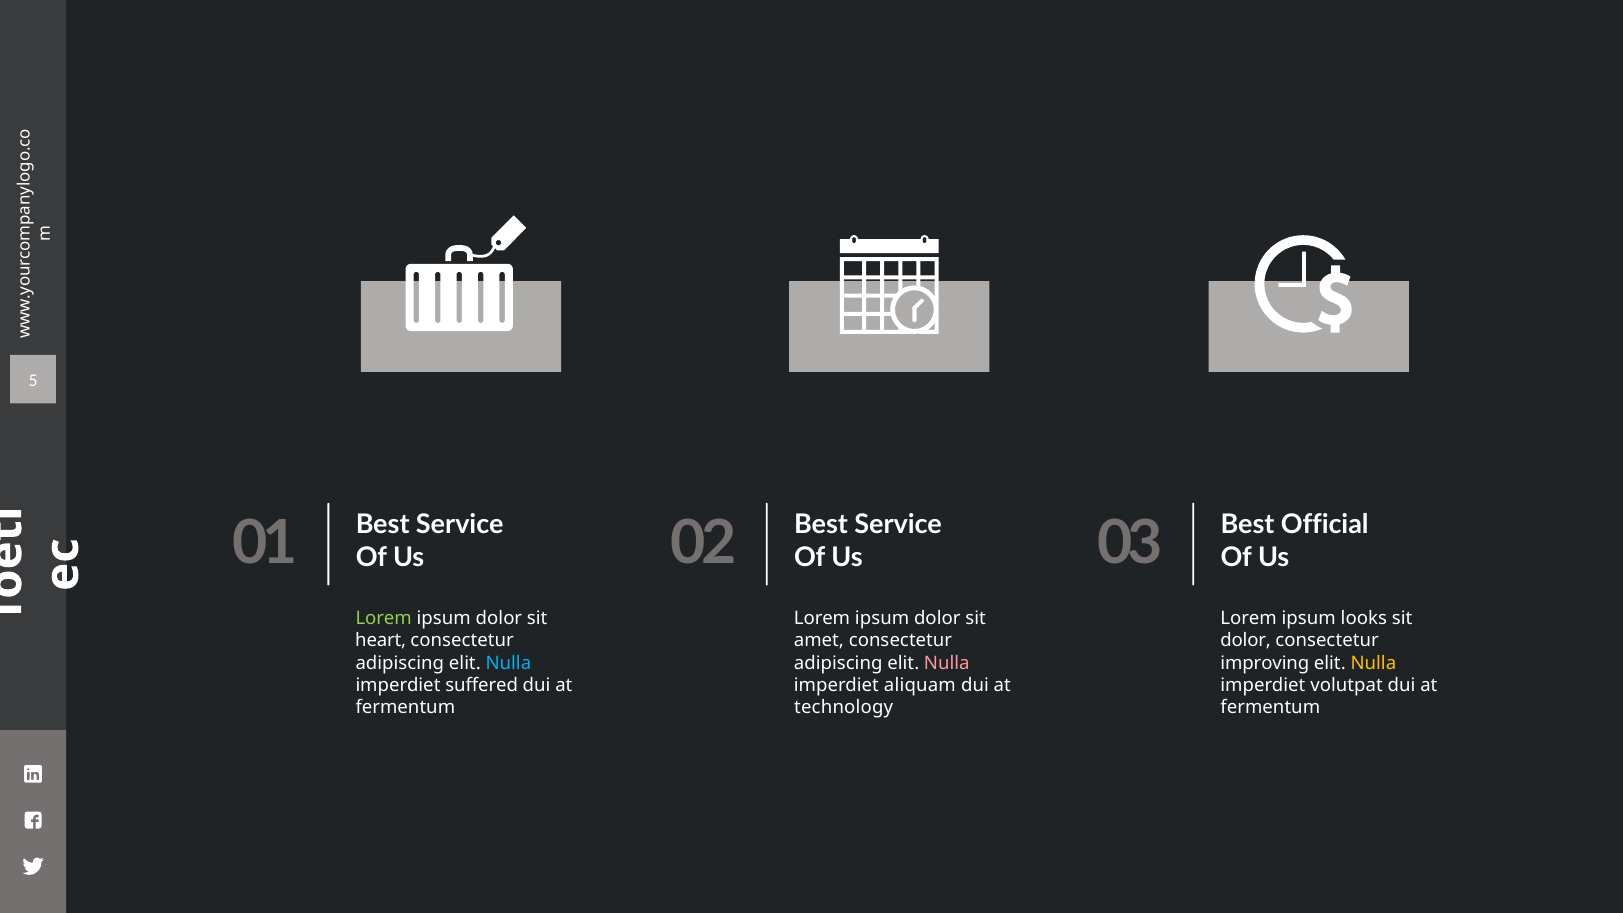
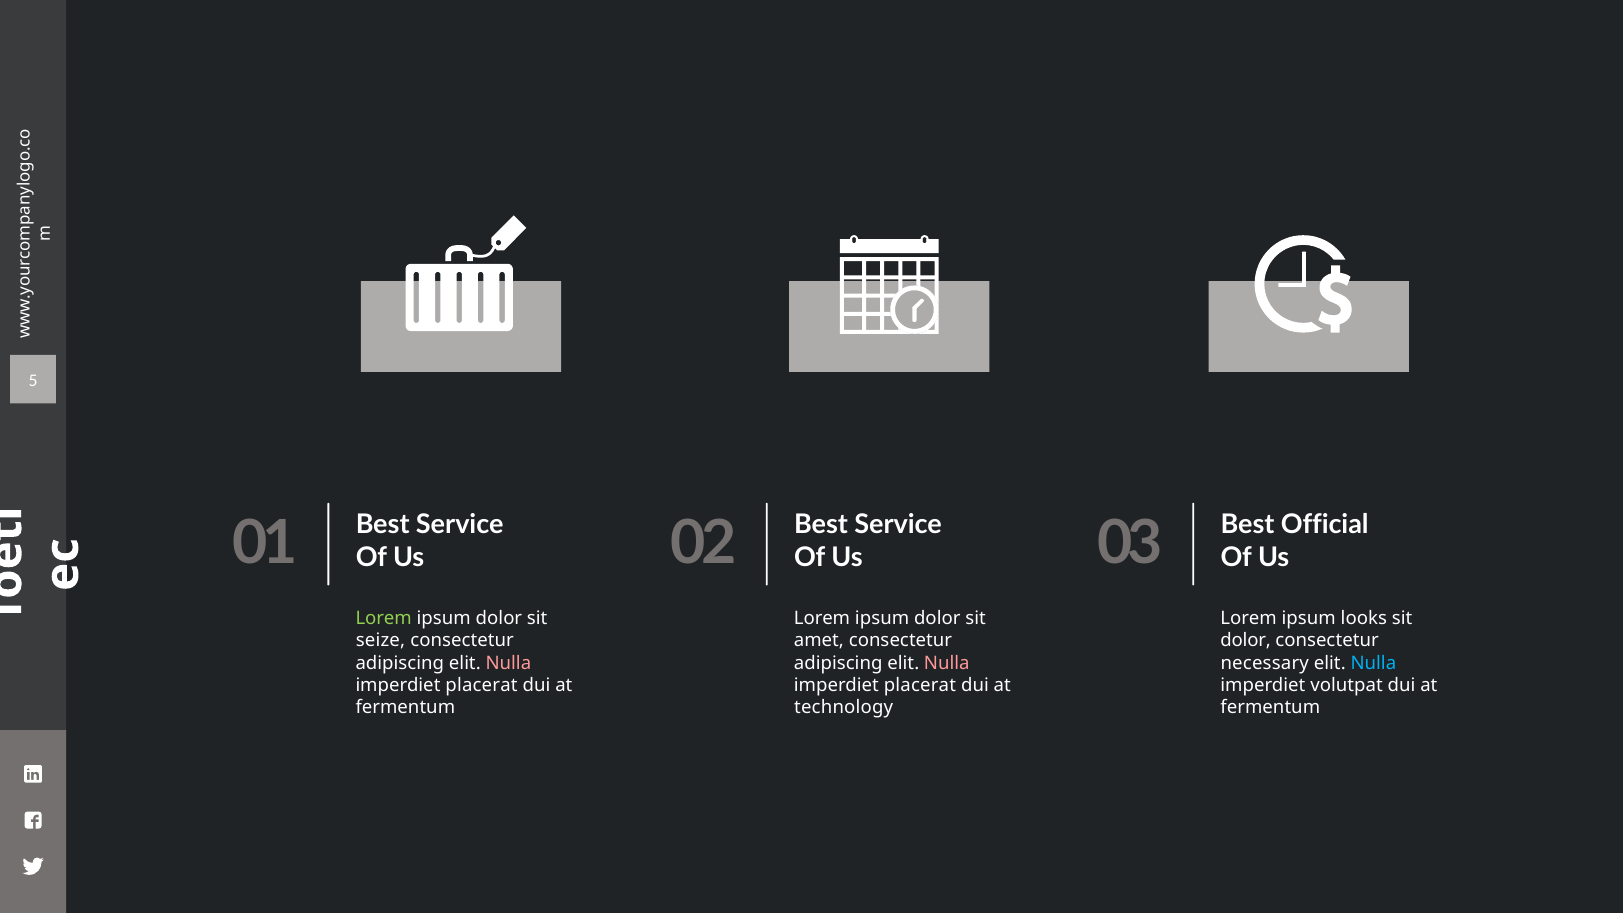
heart: heart -> seize
Nulla at (508, 663) colour: light blue -> pink
improving: improving -> necessary
Nulla at (1373, 663) colour: yellow -> light blue
suffered at (482, 685): suffered -> placerat
aliquam at (920, 685): aliquam -> placerat
